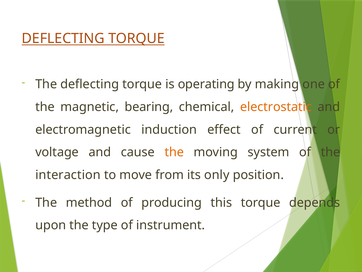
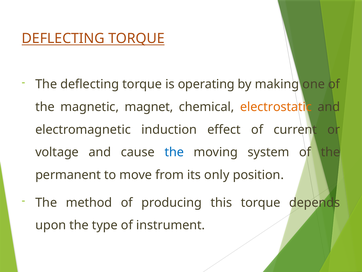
bearing: bearing -> magnet
the at (174, 152) colour: orange -> blue
interaction: interaction -> permanent
